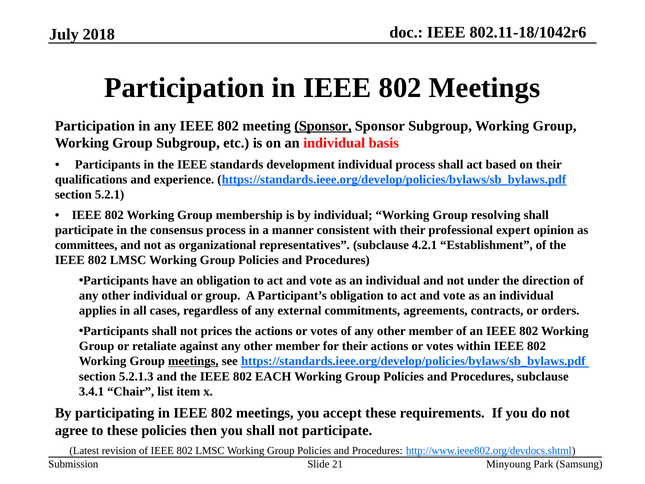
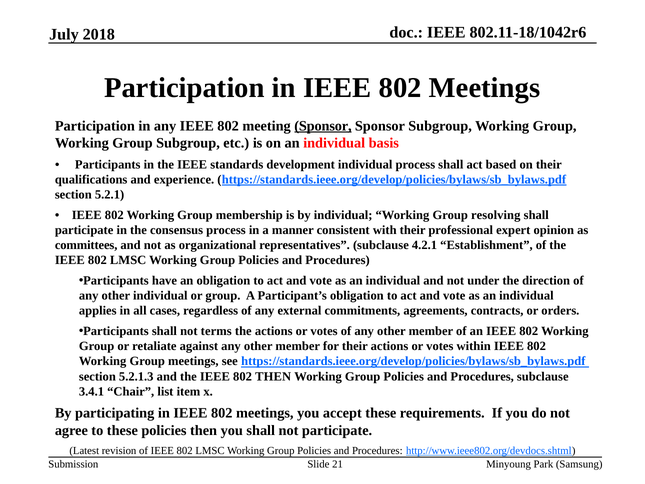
prices: prices -> terms
meetings at (193, 361) underline: present -> none
802 EACH: EACH -> THEN
